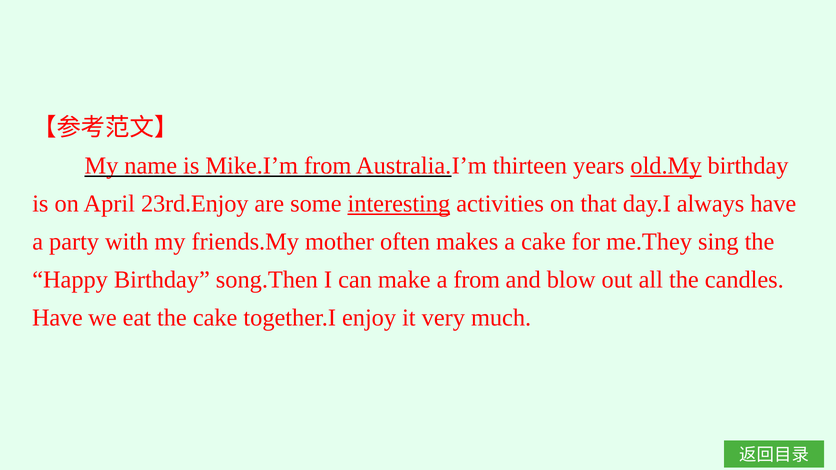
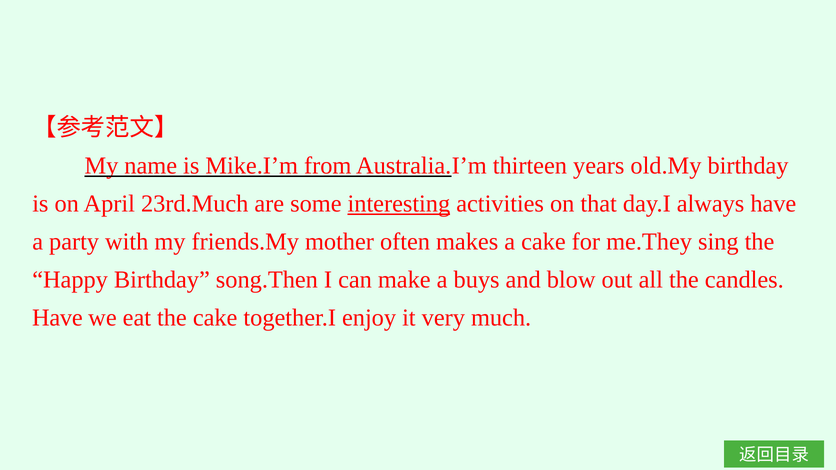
old.My underline: present -> none
23rd.Enjoy: 23rd.Enjoy -> 23rd.Much
a from: from -> buys
